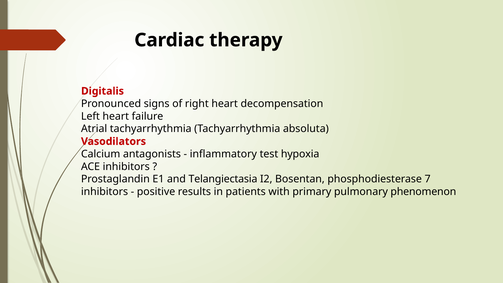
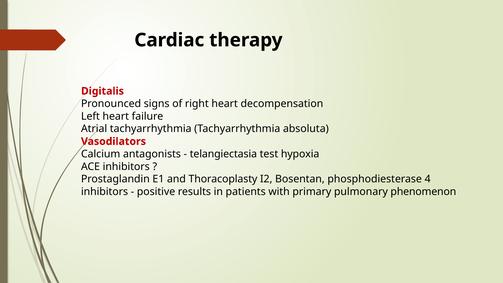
inflammatory: inflammatory -> telangiectasia
Telangiectasia: Telangiectasia -> Thoracoplasty
7: 7 -> 4
